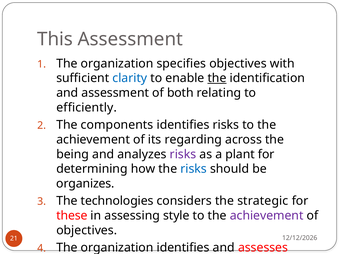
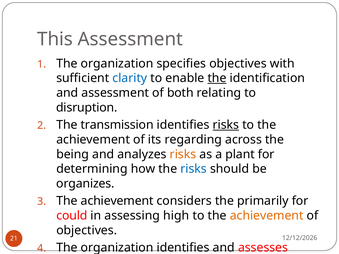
efficiently: efficiently -> disruption
components: components -> transmission
risks at (226, 125) underline: none -> present
risks at (183, 154) colour: purple -> orange
technologies at (117, 201): technologies -> achievement
strategic: strategic -> primarily
these at (72, 216): these -> could
style: style -> high
achievement at (267, 216) colour: purple -> orange
